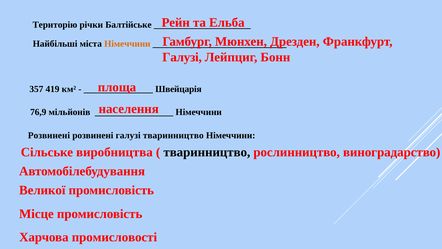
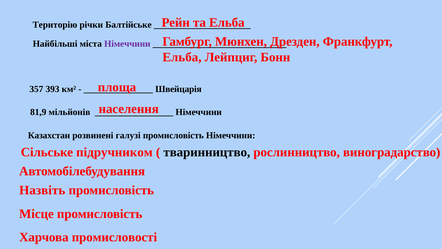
Німеччини at (127, 44) colour: orange -> purple
Галузі at (182, 57): Галузі -> Ельба
419: 419 -> 393
76,9: 76,9 -> 81,9
Розвинені at (49, 135): Розвинені -> Казахстан
галузі тваринництво: тваринництво -> промисловість
виробництва: виробництва -> підручником
Великої: Великої -> Назвіть
